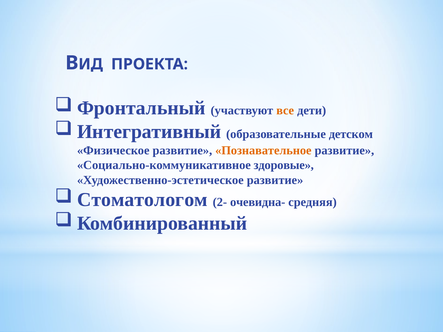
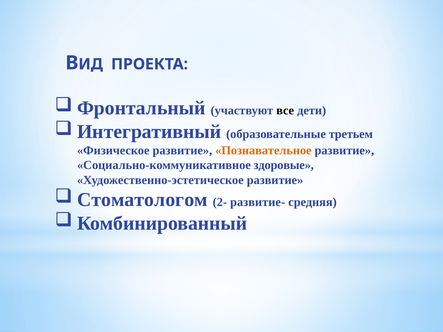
все colour: orange -> black
детском: детском -> третьем
очевидна-: очевидна- -> развитие-
